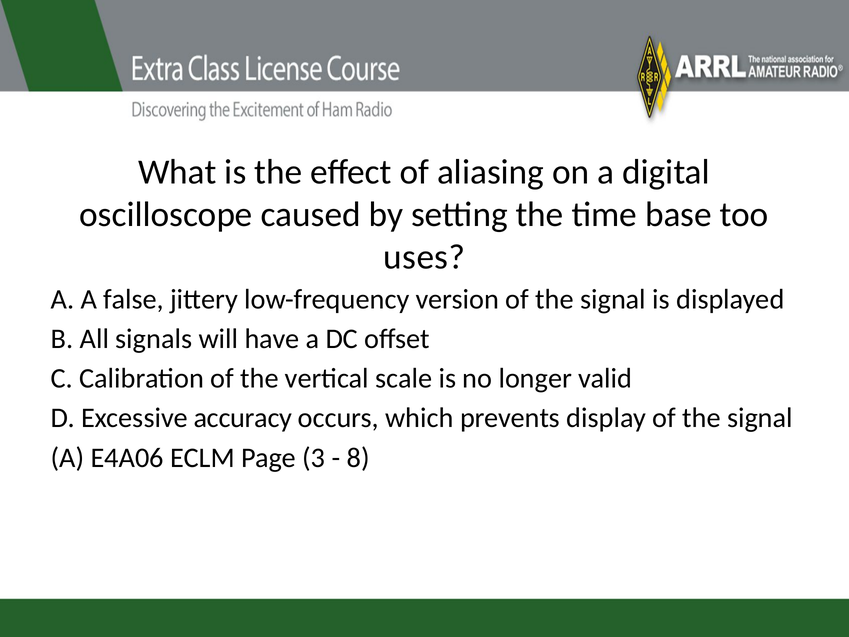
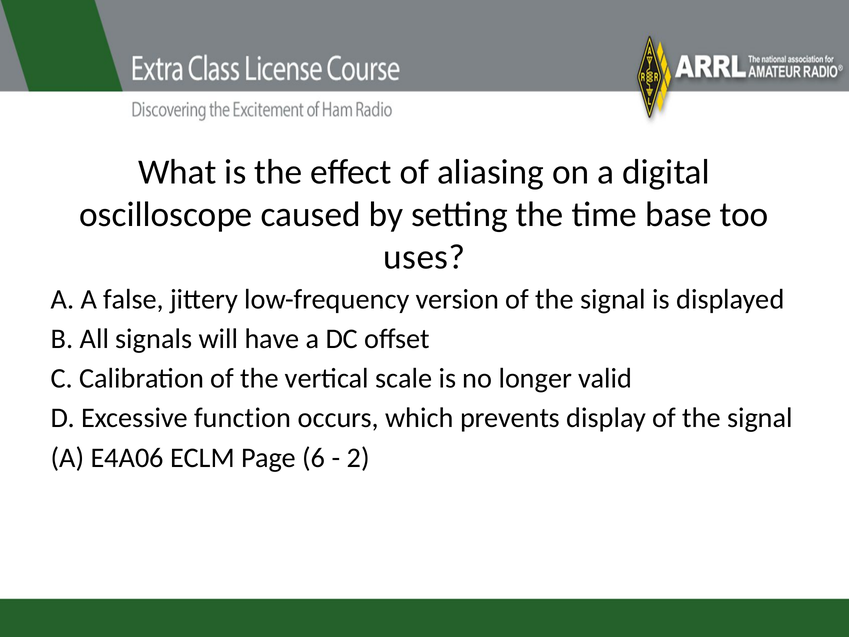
accuracy: accuracy -> function
3: 3 -> 6
8: 8 -> 2
